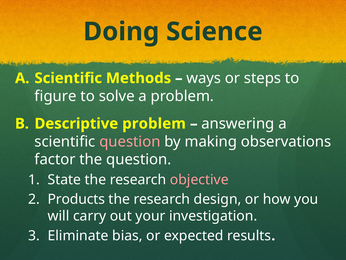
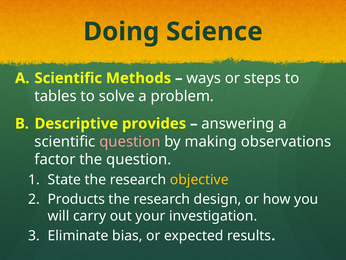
figure: figure -> tables
Descriptive problem: problem -> provides
objective colour: pink -> yellow
